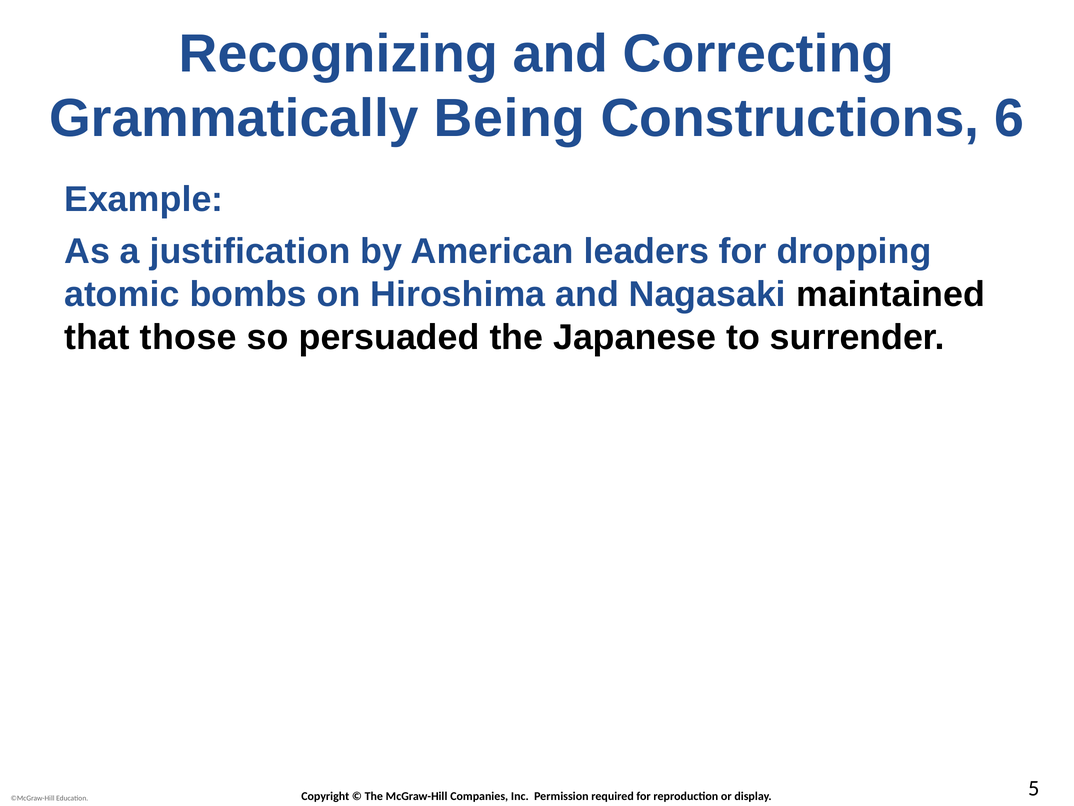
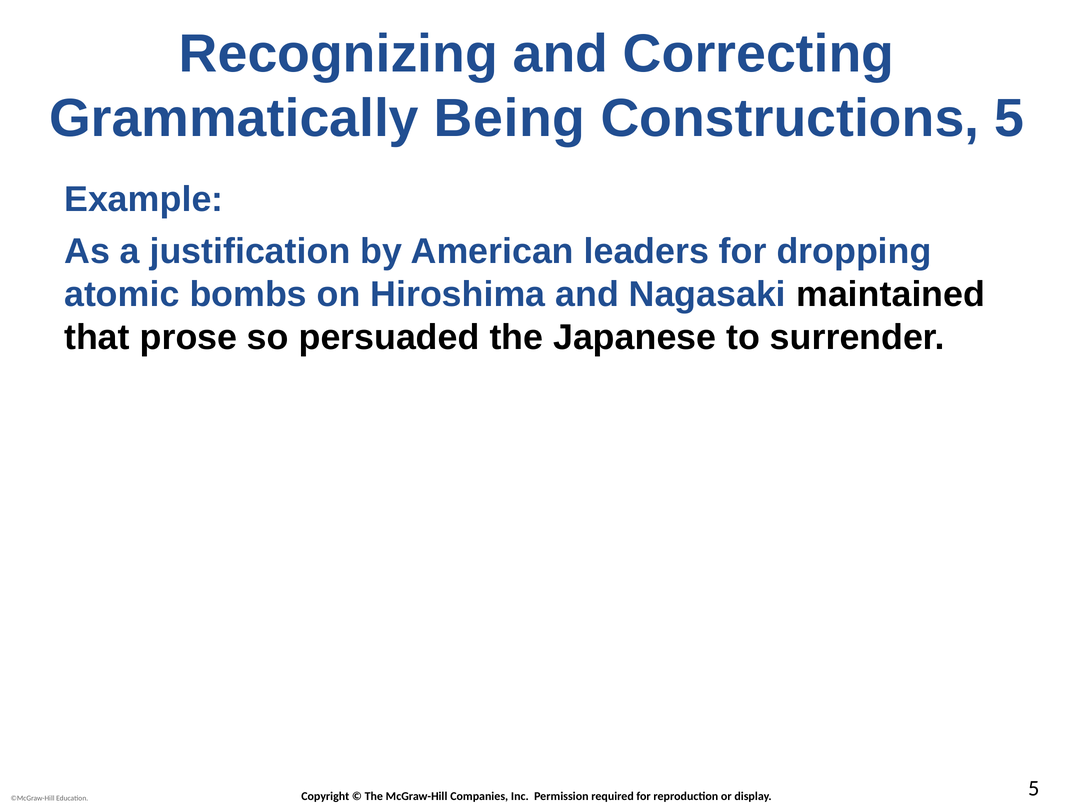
Constructions 6: 6 -> 5
those: those -> prose
